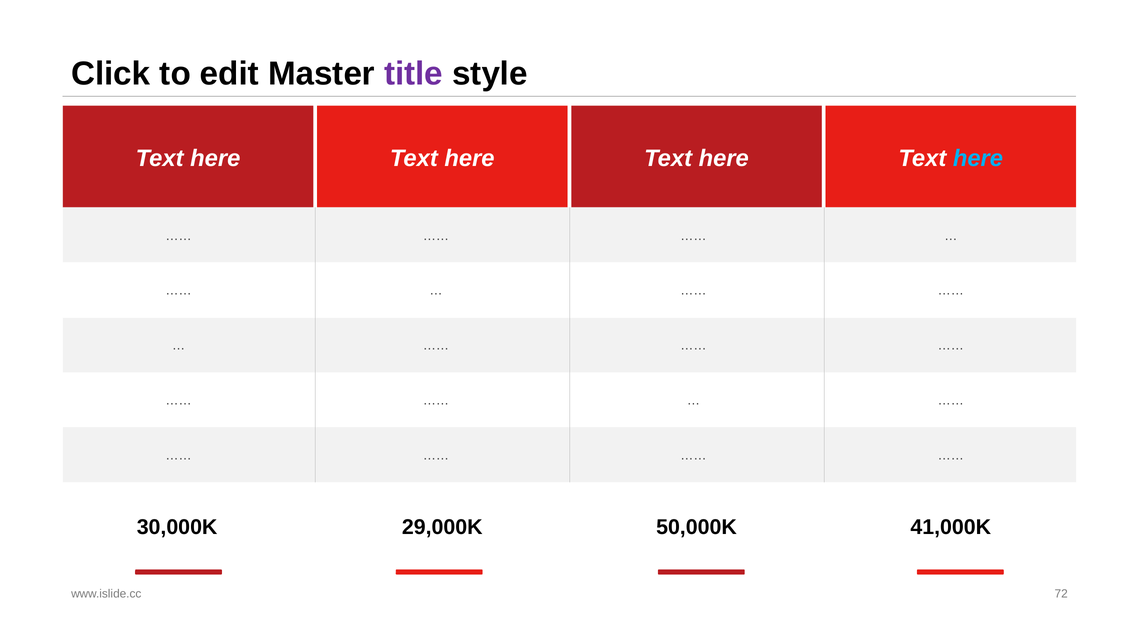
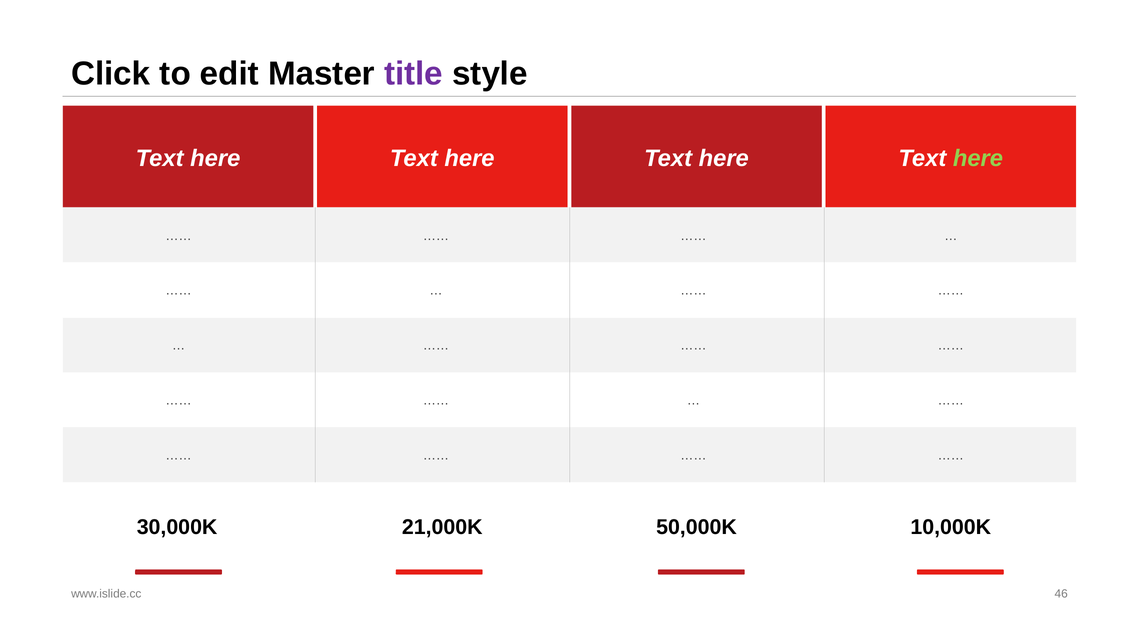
here at (978, 158) colour: light blue -> light green
29,000K: 29,000K -> 21,000K
41,000K: 41,000K -> 10,000K
72: 72 -> 46
